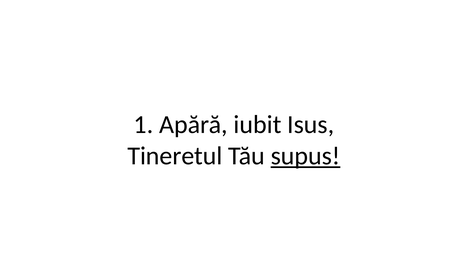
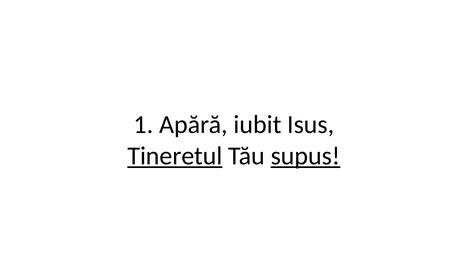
Tineretul underline: none -> present
